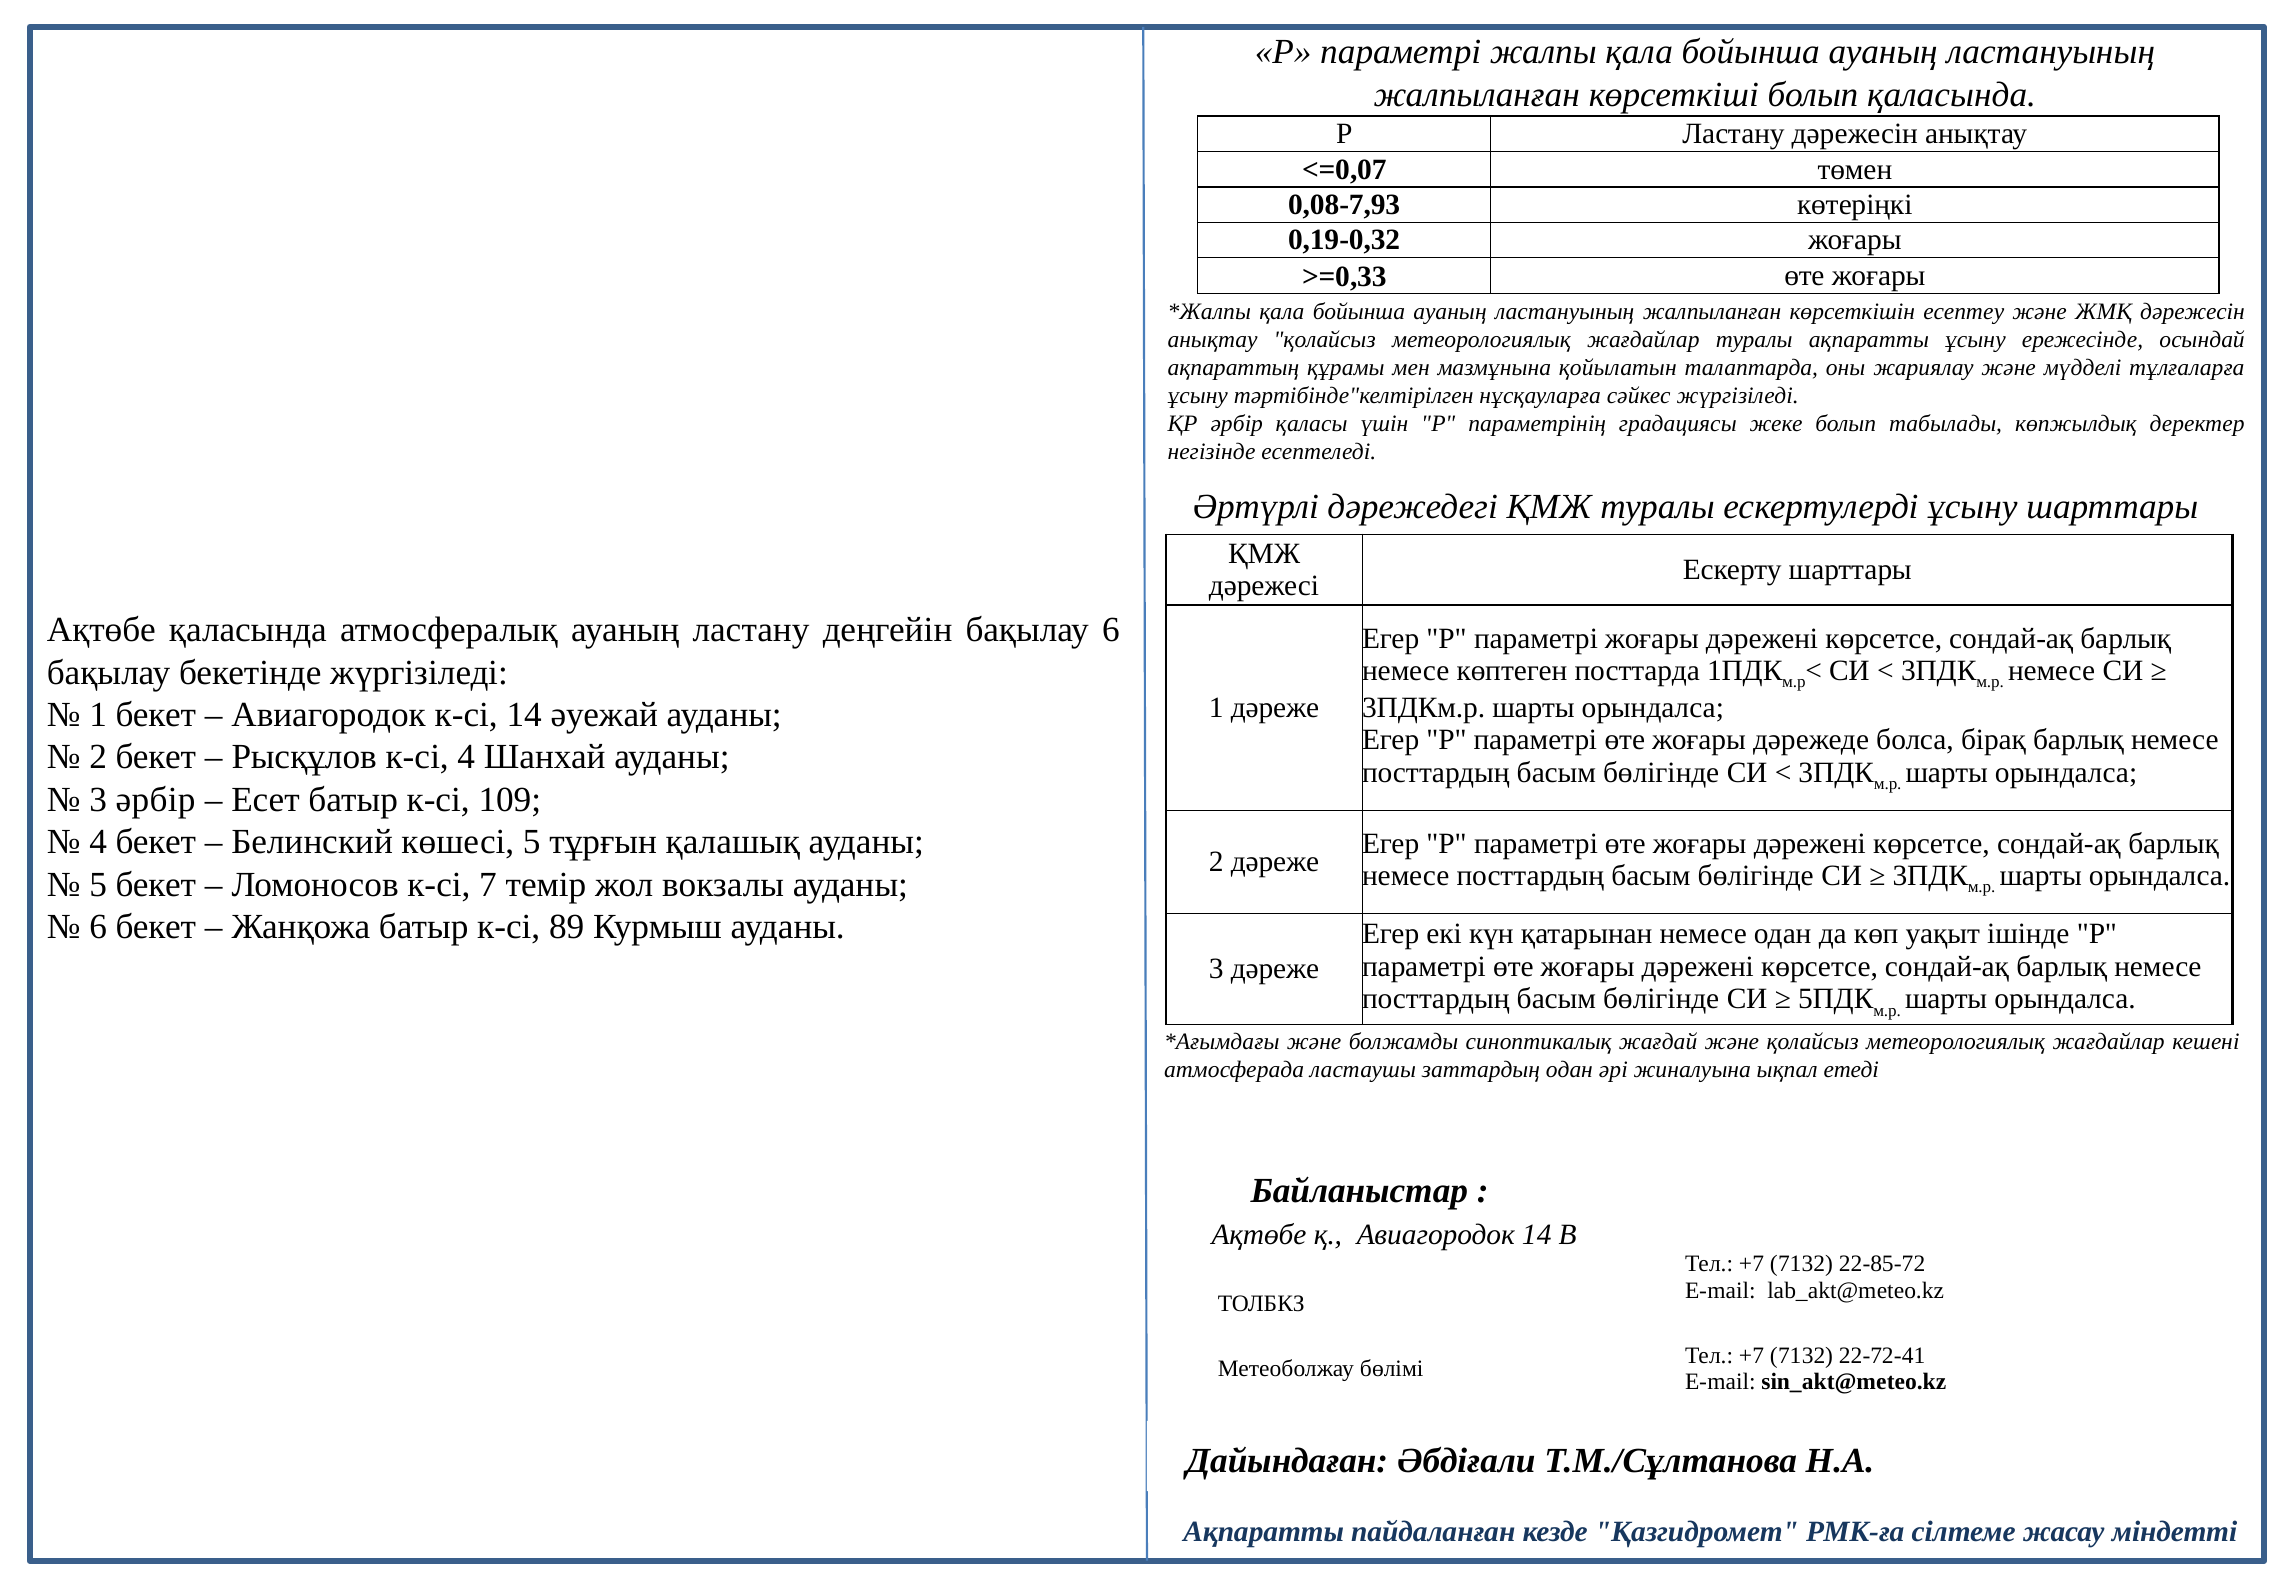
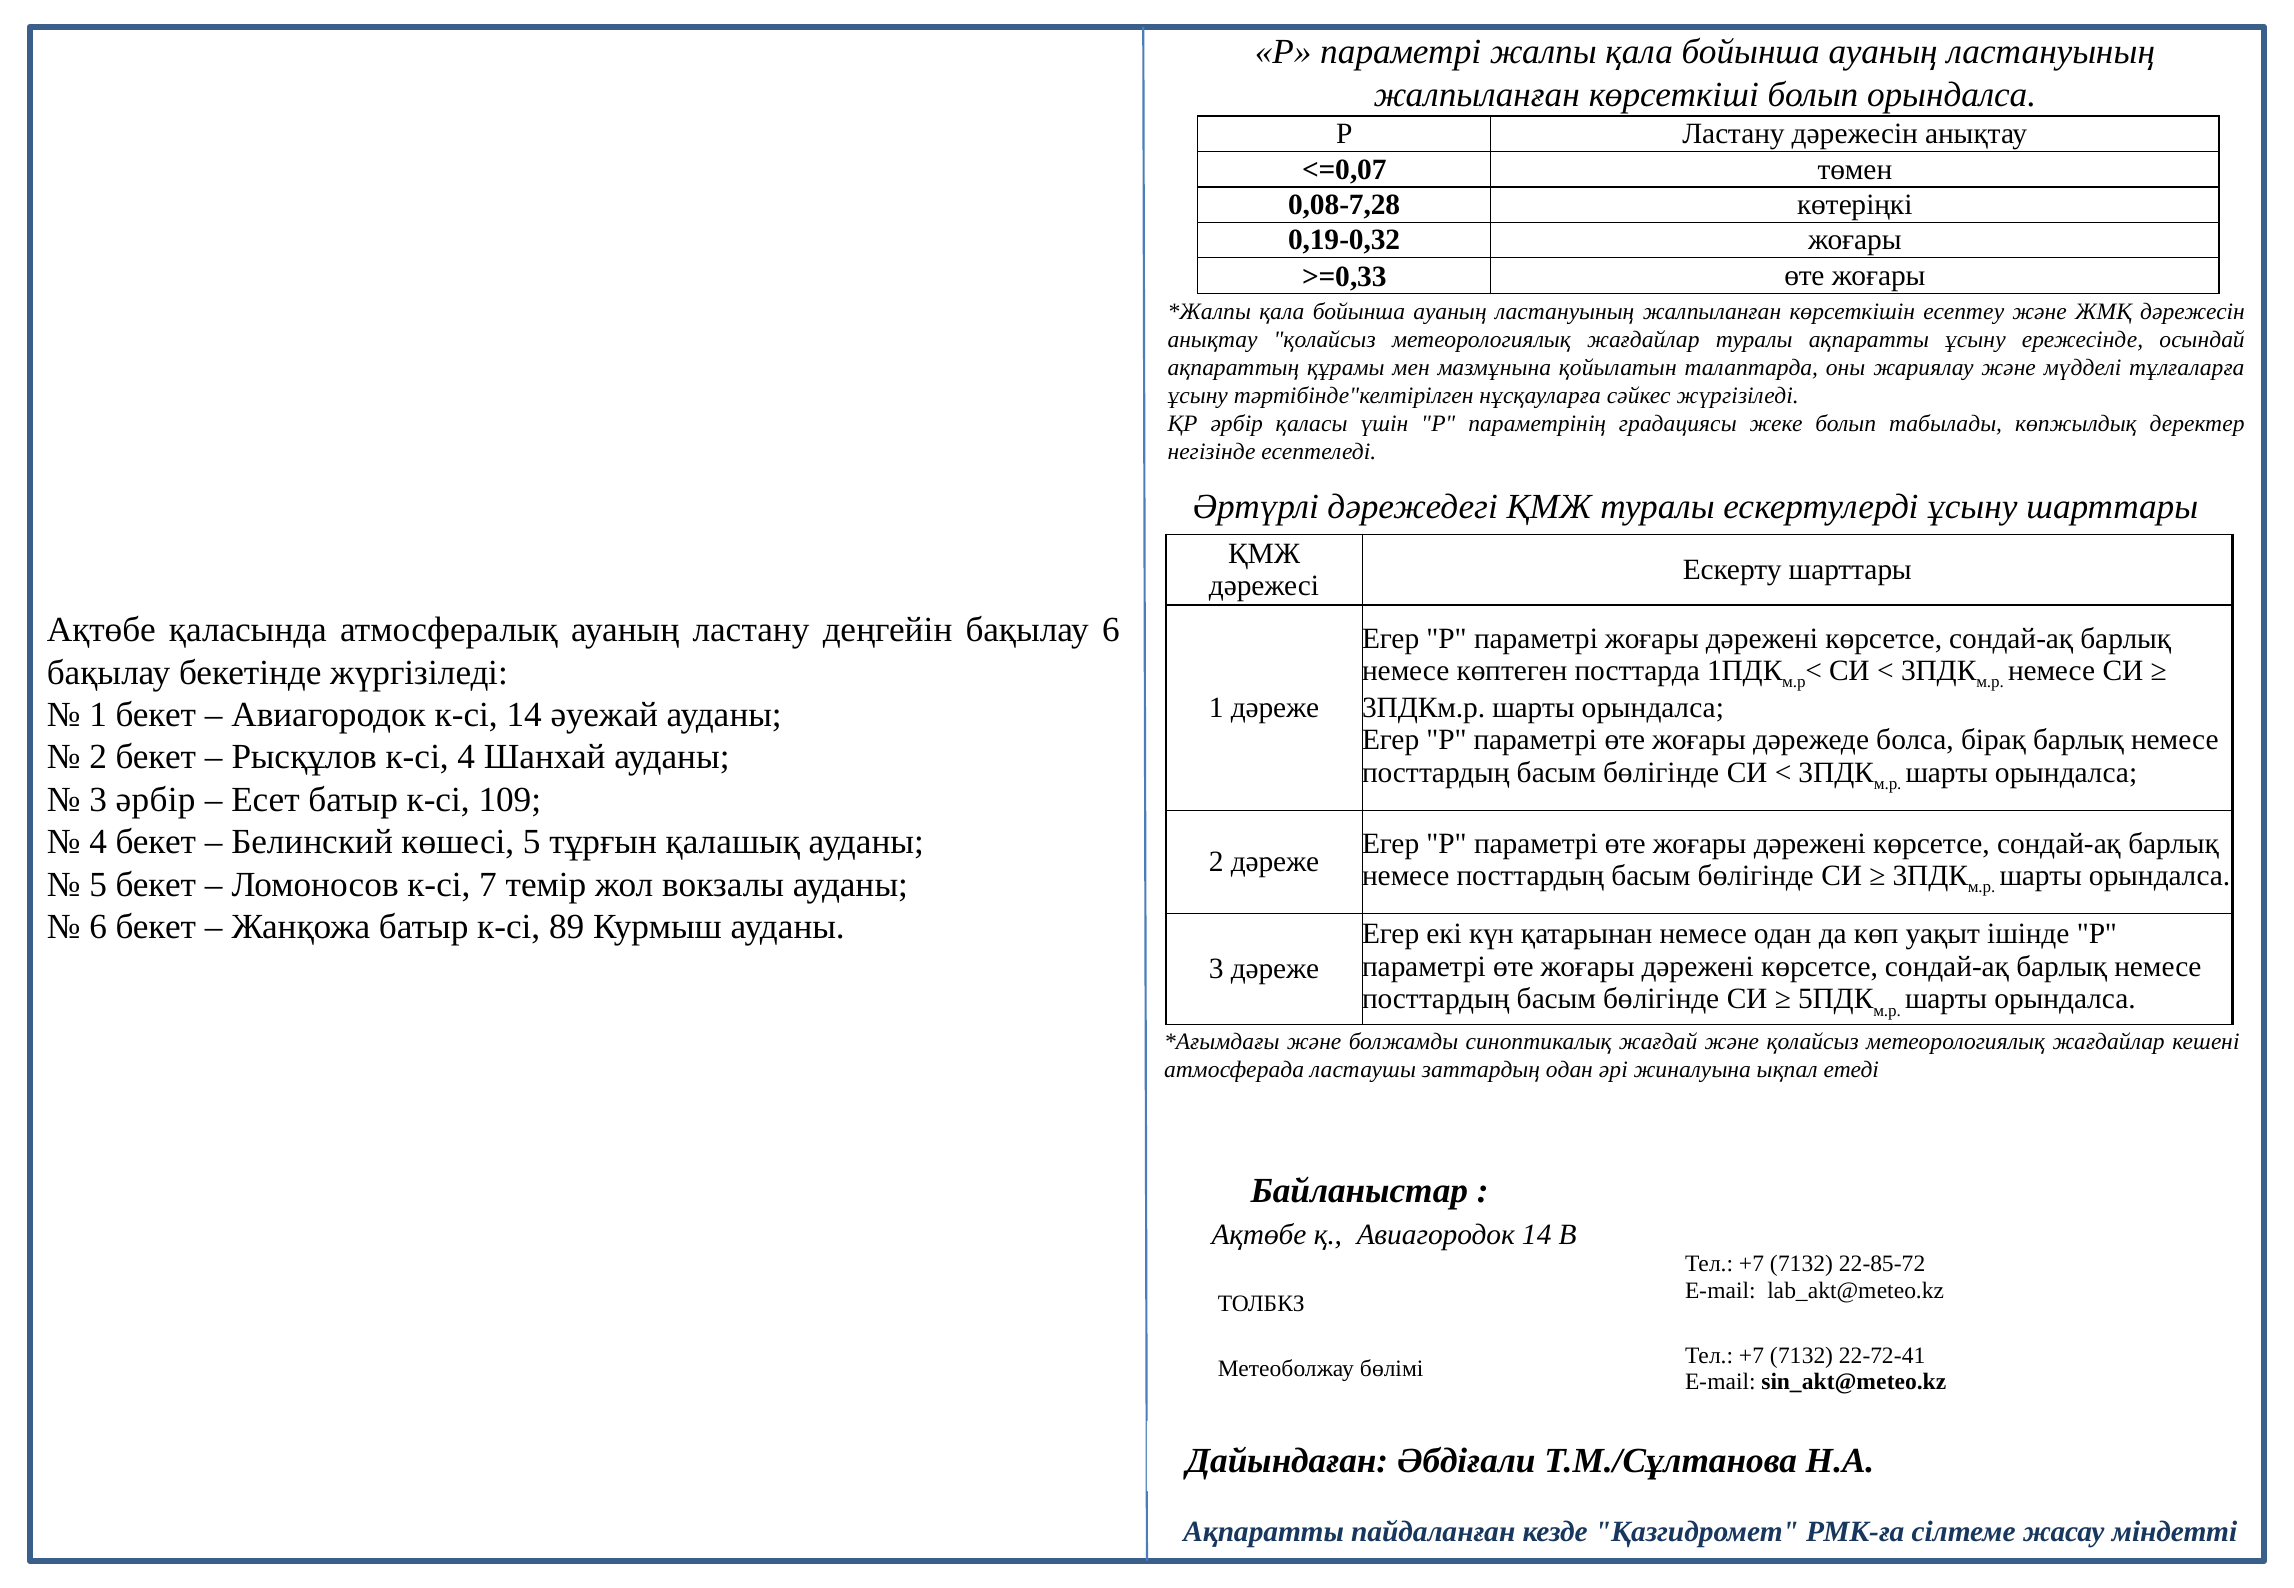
болып қаласында: қаласында -> орындалса
0,08-7,93: 0,08-7,93 -> 0,08-7,28
